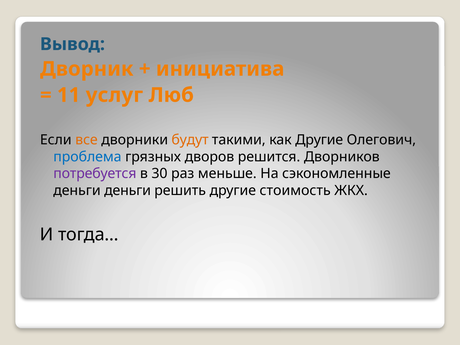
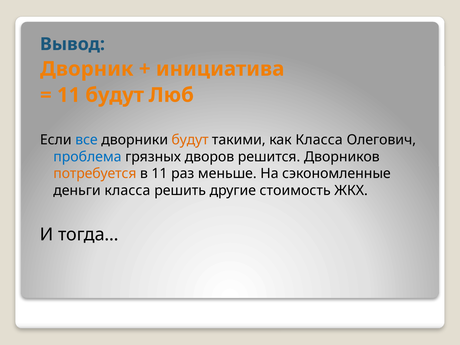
11 услуг: услуг -> будут
все colour: orange -> blue
как Другие: Другие -> Класса
потребуется colour: purple -> orange
в 30: 30 -> 11
деньги деньги: деньги -> класса
